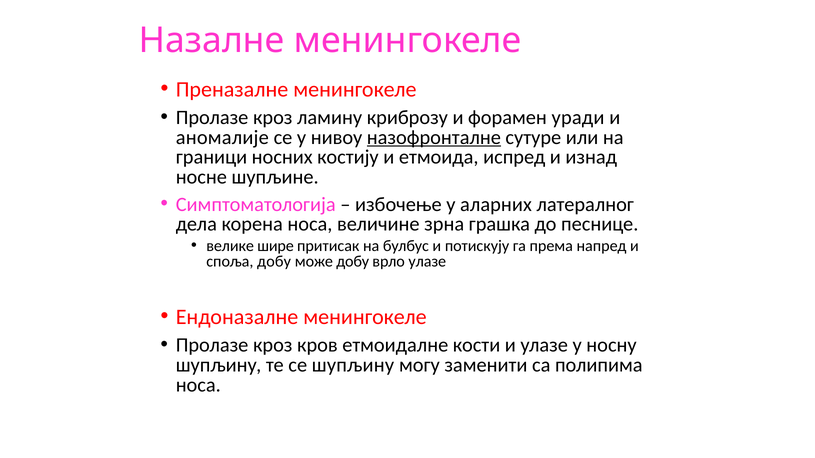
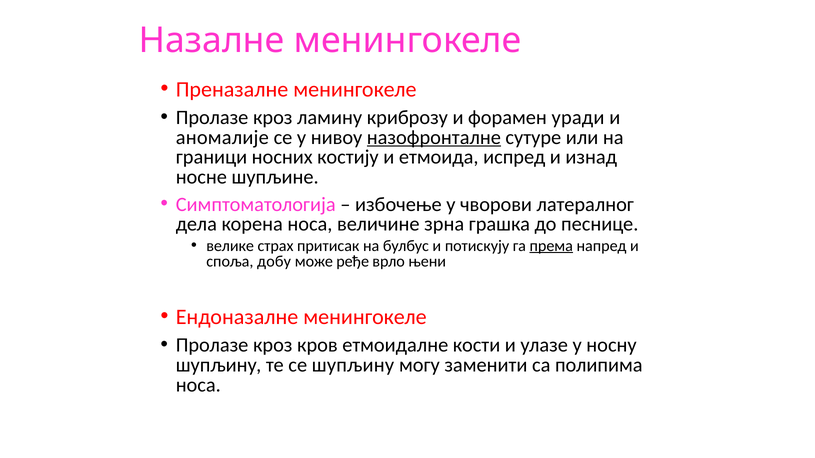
аларних: аларних -> чворови
шире: шире -> страх
према underline: none -> present
може добу: добу -> ређе
врло улазе: улазе -> њени
